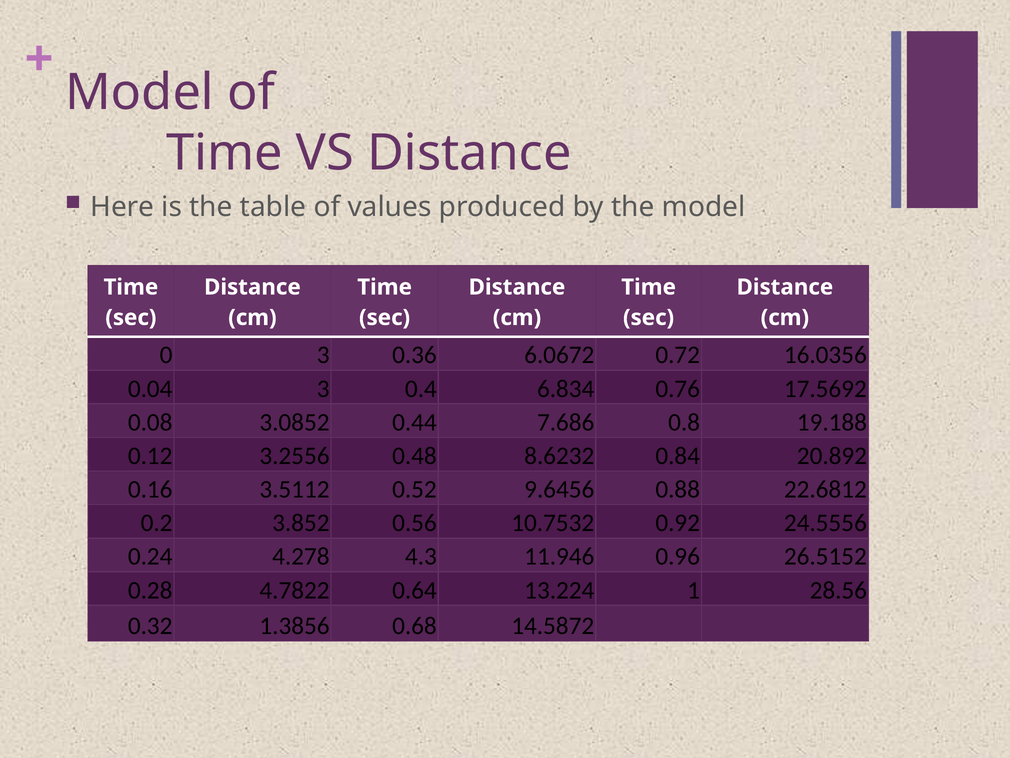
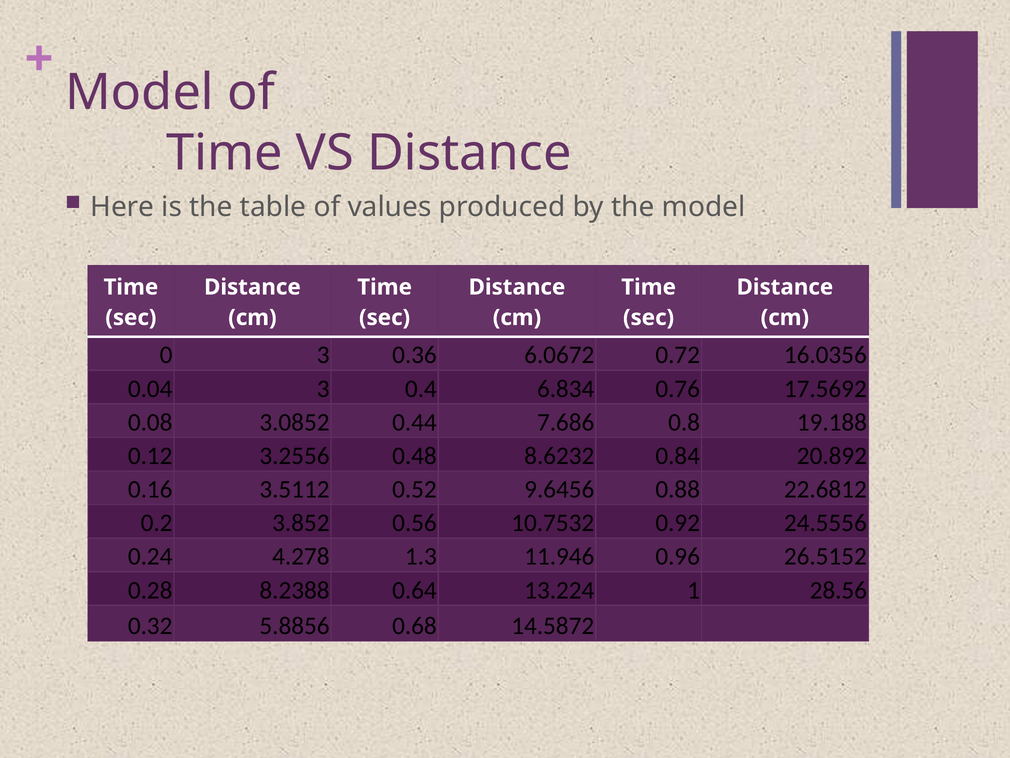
4.3: 4.3 -> 1.3
4.7822: 4.7822 -> 8.2388
1.3856: 1.3856 -> 5.8856
